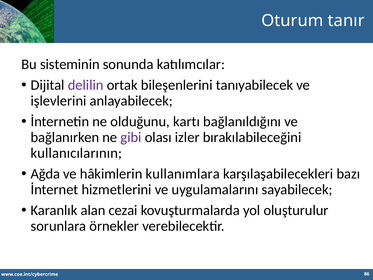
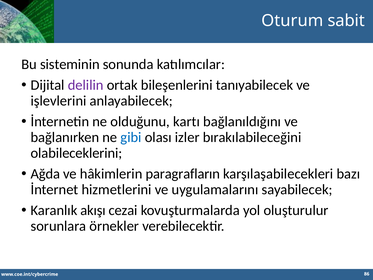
tanır: tanır -> sabit
gibi colour: purple -> blue
kullanıcılarının: kullanıcılarının -> olabileceklerini
kullanımlara: kullanımlara -> paragrafların
alan: alan -> akışı
